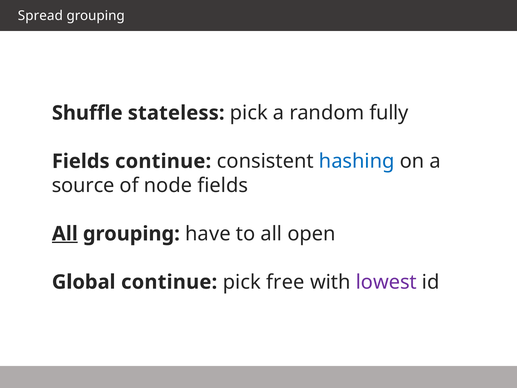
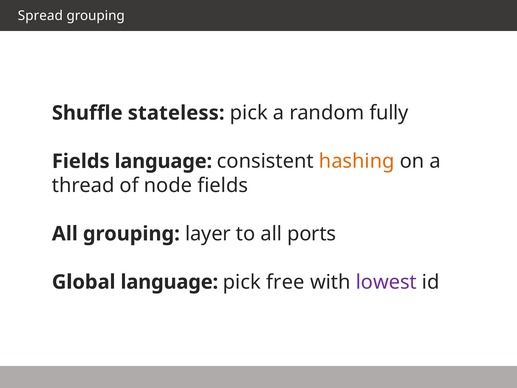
Fields continue: continue -> language
hashing colour: blue -> orange
source: source -> thread
All at (65, 234) underline: present -> none
have: have -> layer
open: open -> ports
Global continue: continue -> language
